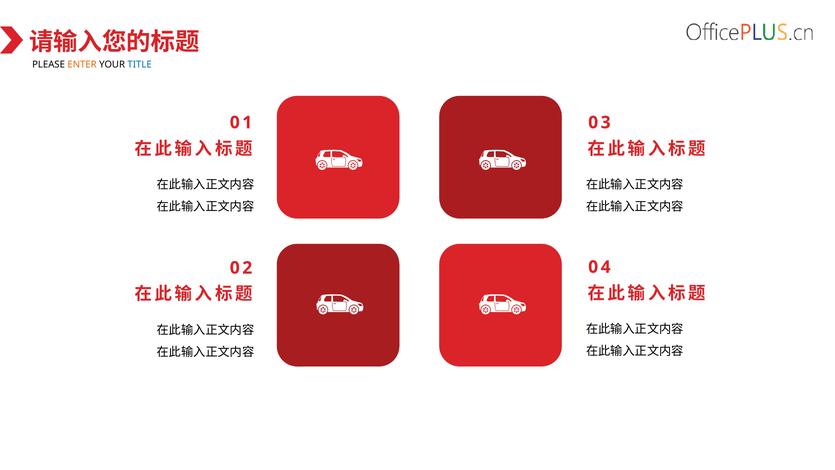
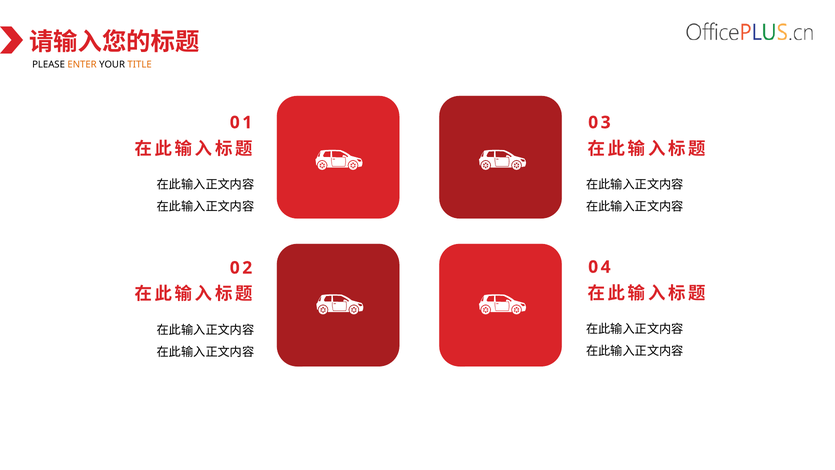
TITLE colour: blue -> orange
